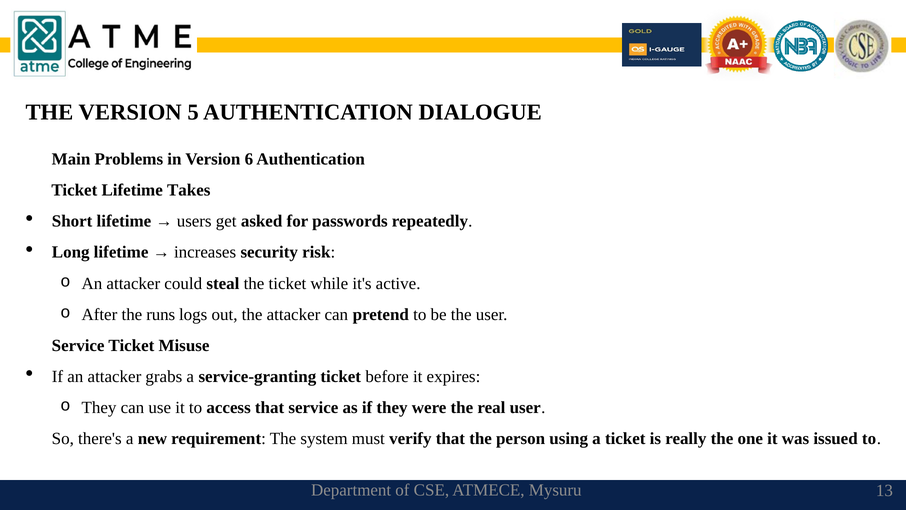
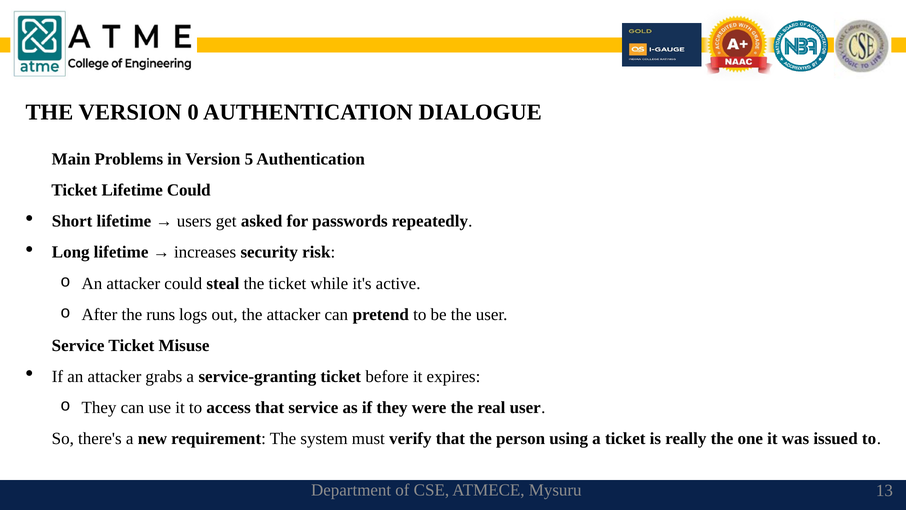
5: 5 -> 0
6: 6 -> 5
Lifetime Takes: Takes -> Could
